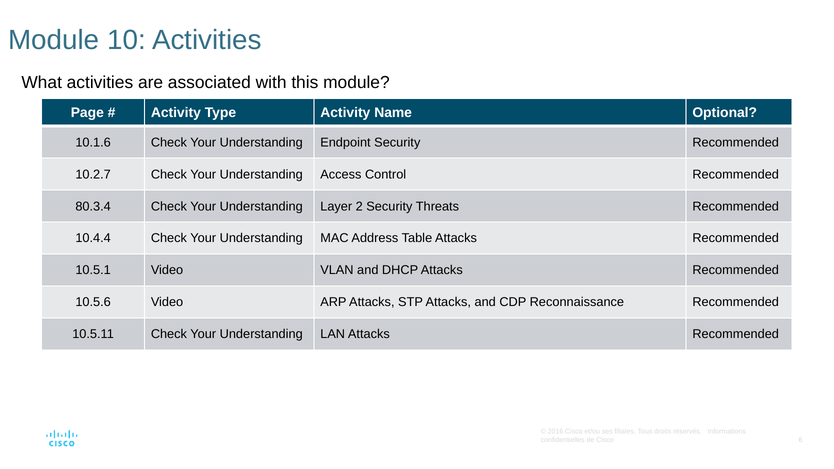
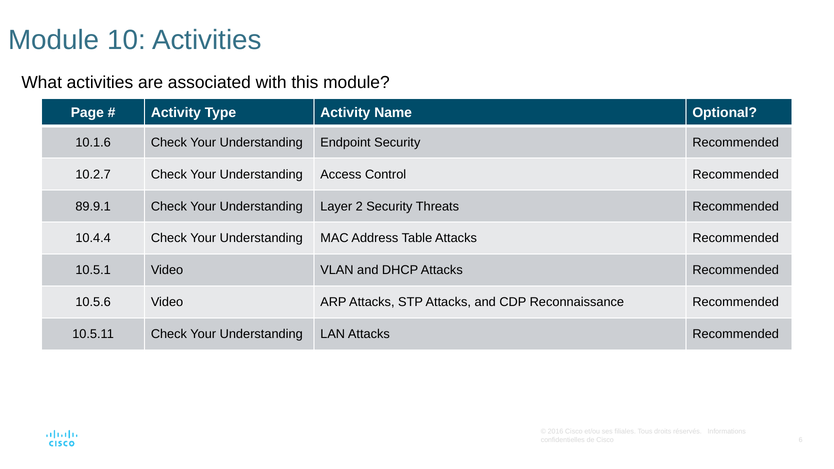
80.3.4: 80.3.4 -> 89.9.1
